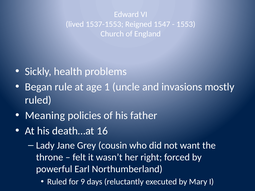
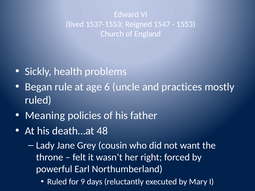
1: 1 -> 6
invasions: invasions -> practices
16: 16 -> 48
